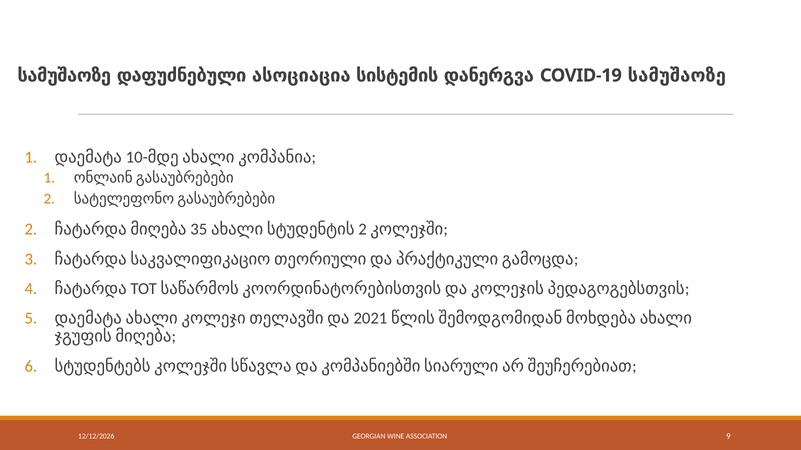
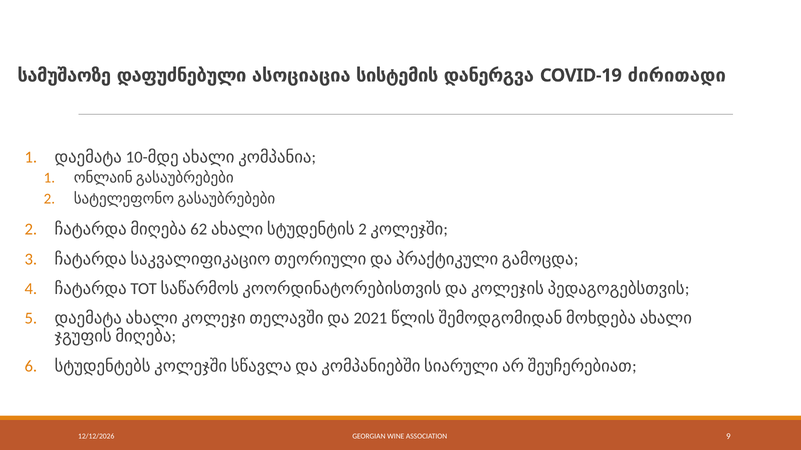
COVID-19 სამუშაოზე: სამუშაოზე -> ძირითადი
35: 35 -> 62
